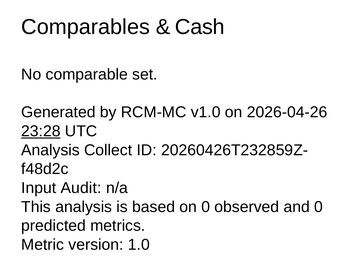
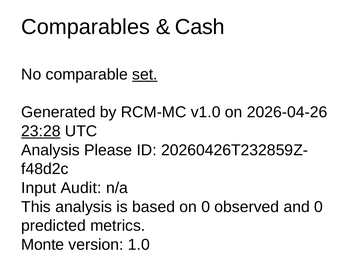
set underline: none -> present
Collect: Collect -> Please
Metric: Metric -> Monte
